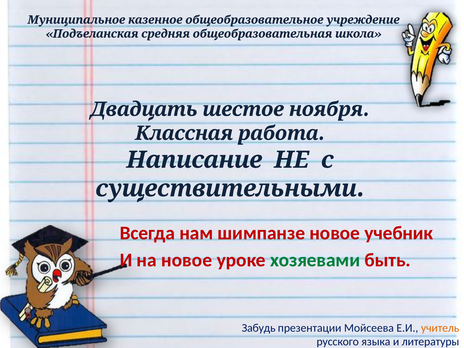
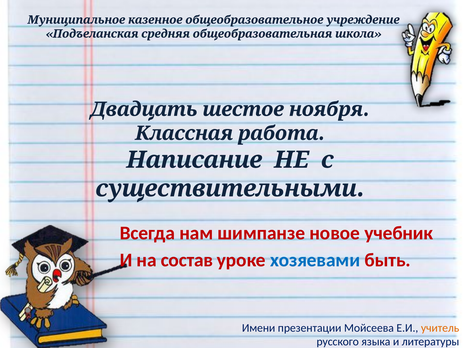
на новое: новое -> состав
хозяевами colour: green -> blue
Забудь: Забудь -> Имени
